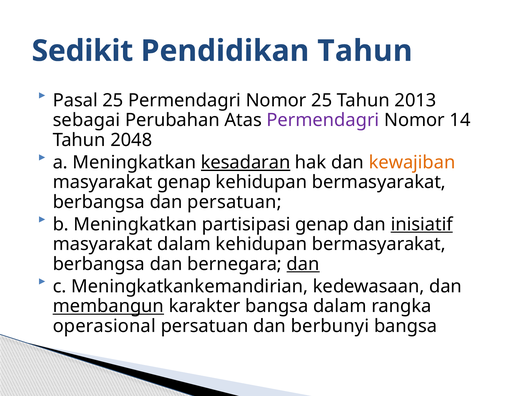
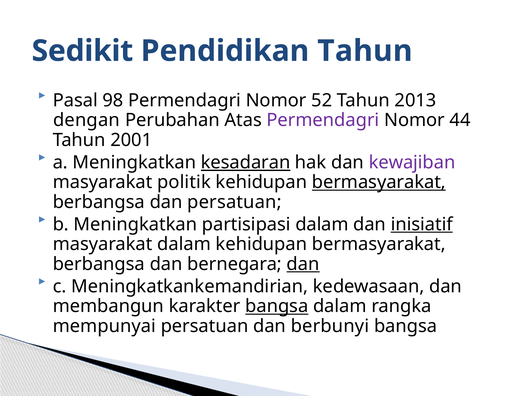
Pasal 25: 25 -> 98
Nomor 25: 25 -> 52
sebagai: sebagai -> dengan
14: 14 -> 44
2048: 2048 -> 2001
kewajiban colour: orange -> purple
masyarakat genap: genap -> politik
bermasyarakat at (379, 182) underline: none -> present
partisipasi genap: genap -> dalam
membangun underline: present -> none
bangsa at (277, 306) underline: none -> present
operasional: operasional -> mempunyai
